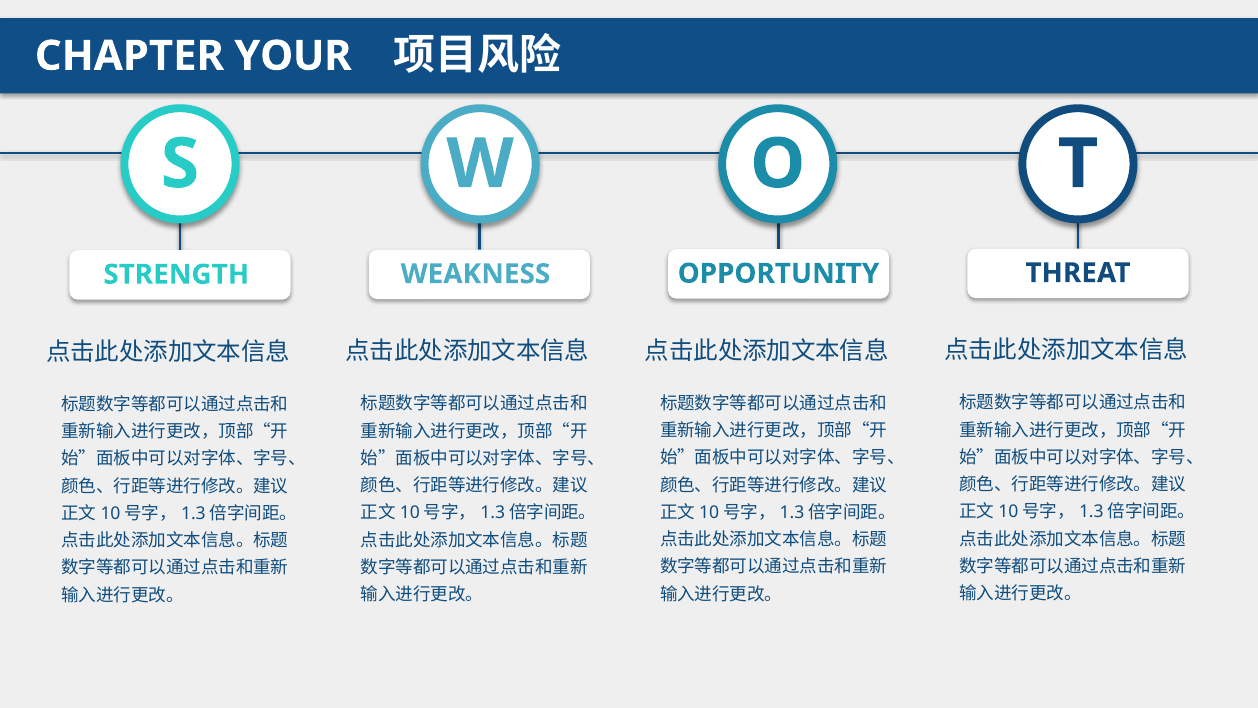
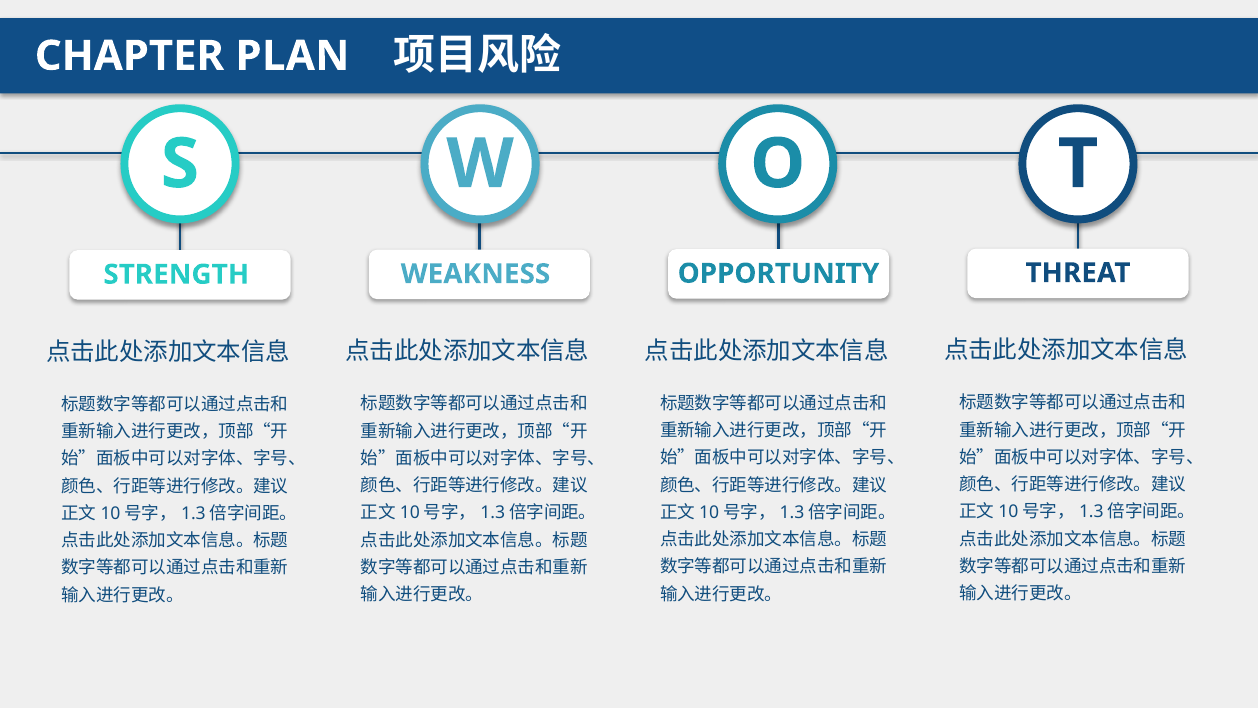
YOUR: YOUR -> PLAN
